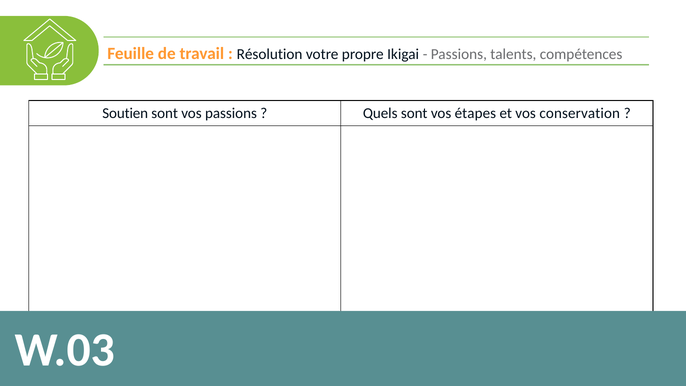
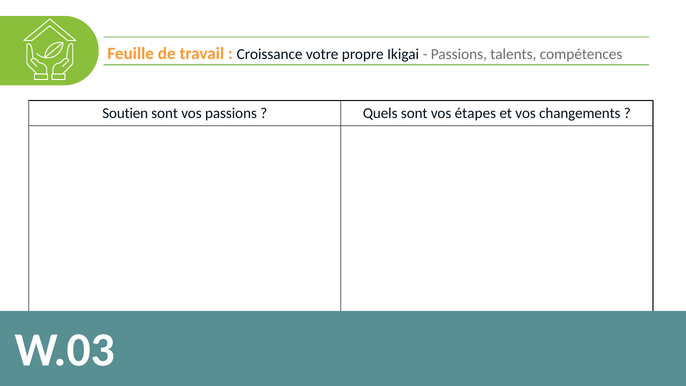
Résolution: Résolution -> Croissance
conservation: conservation -> changements
